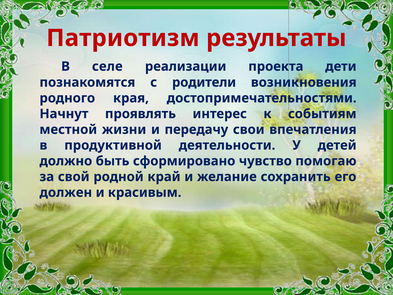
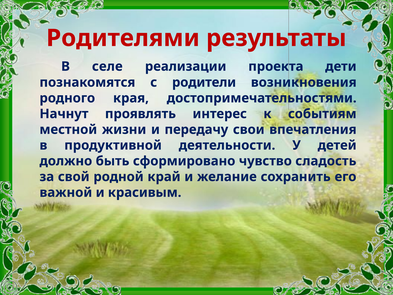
Патриотизм: Патриотизм -> Родителями
помогаю: помогаю -> сладость
должен: должен -> важной
